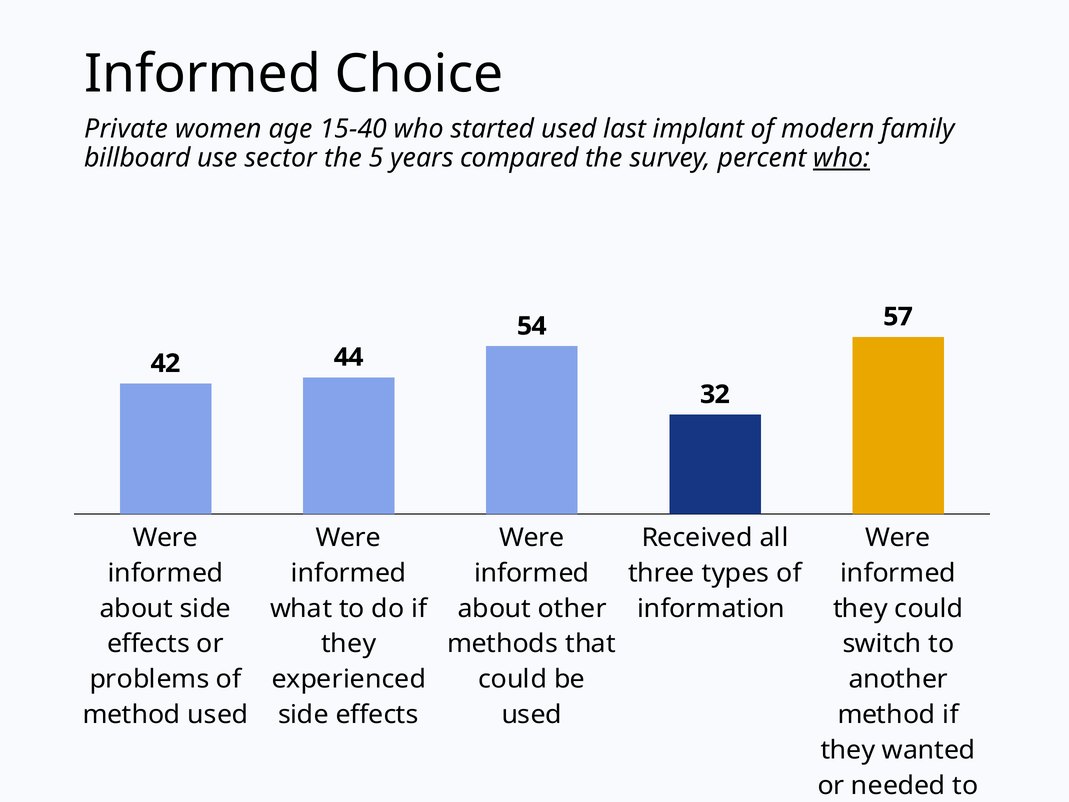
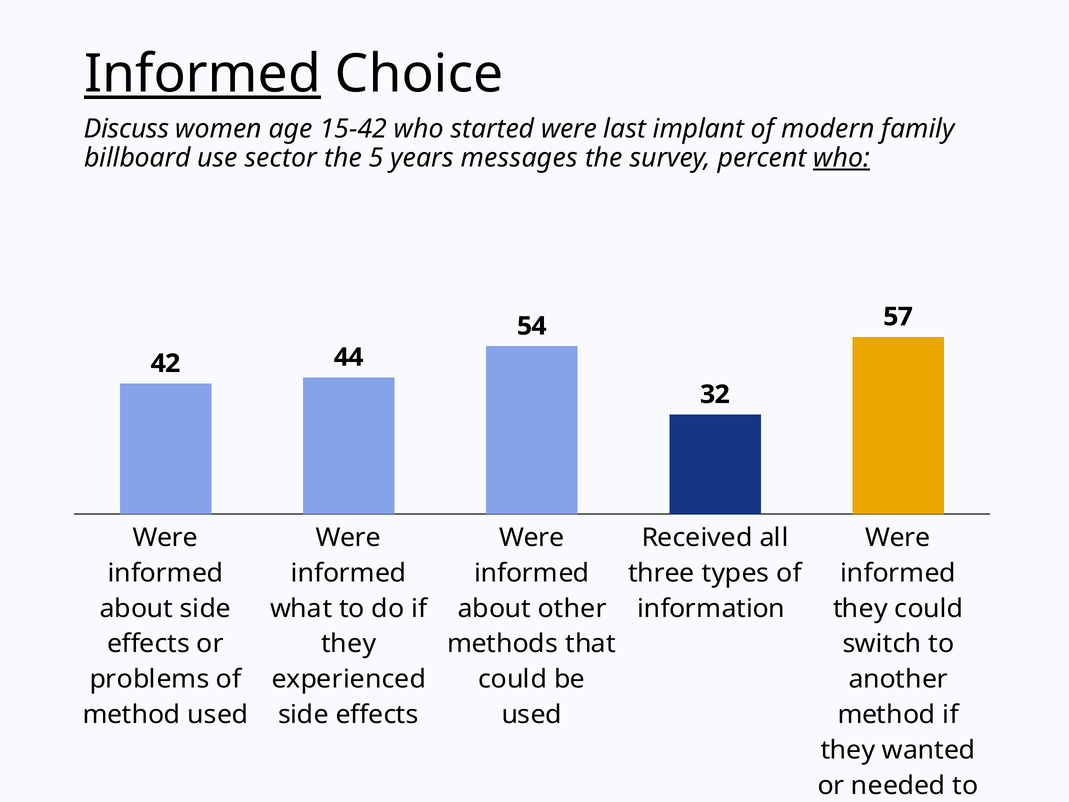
Informed at (203, 74) underline: none -> present
Private: Private -> Discuss
15-40: 15-40 -> 15-42
started used: used -> were
compared: compared -> messages
